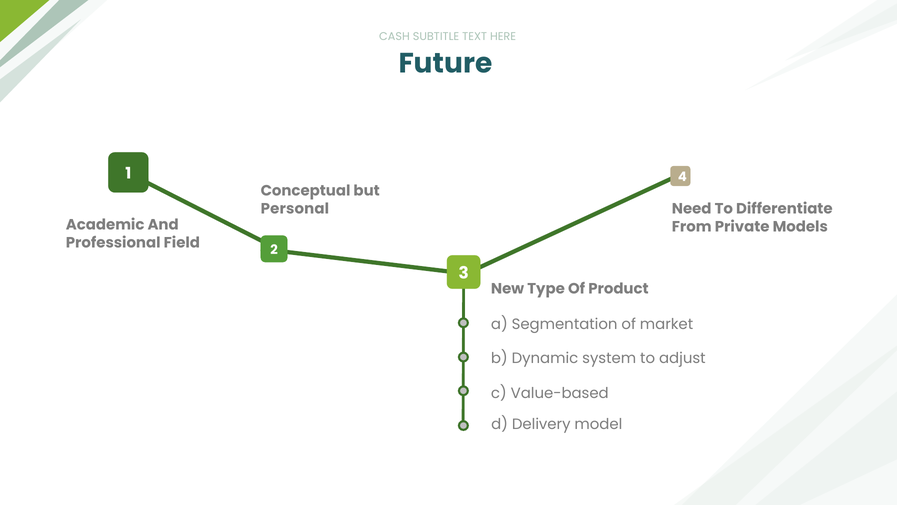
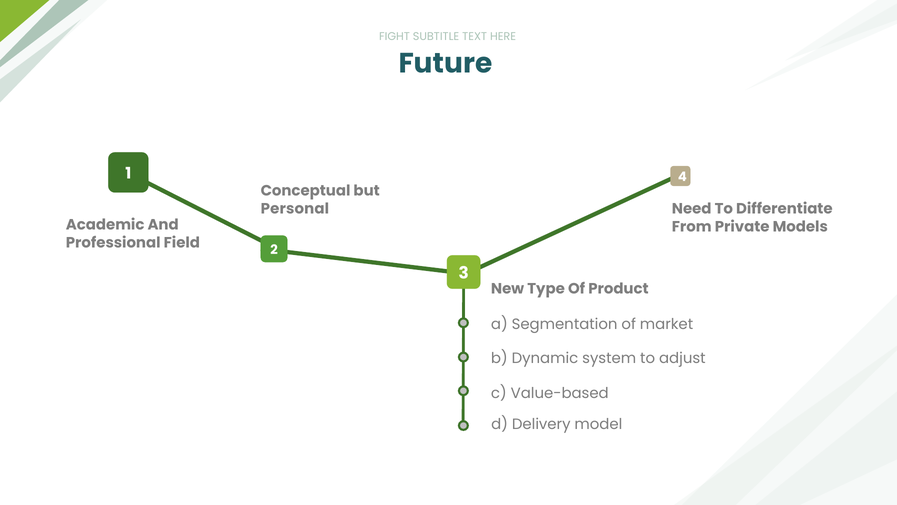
CASH: CASH -> FIGHT
